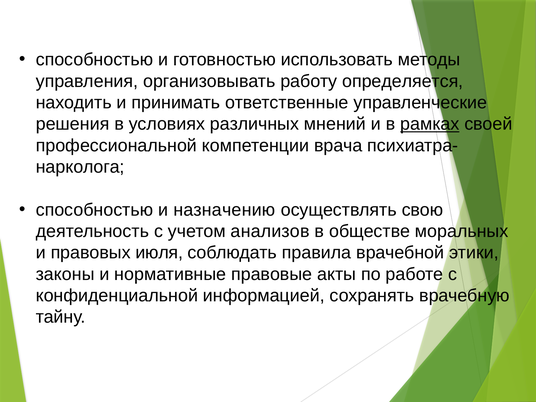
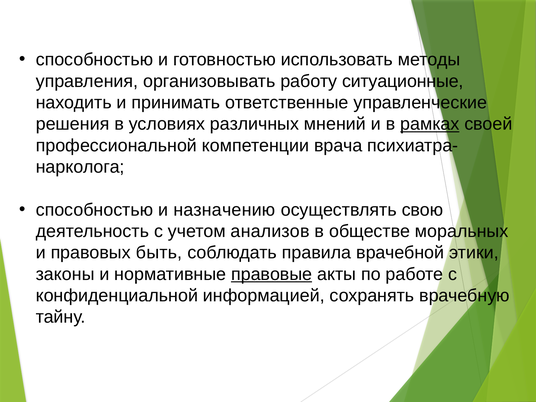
определяется: определяется -> ситуационные
июля: июля -> быть
правовые underline: none -> present
